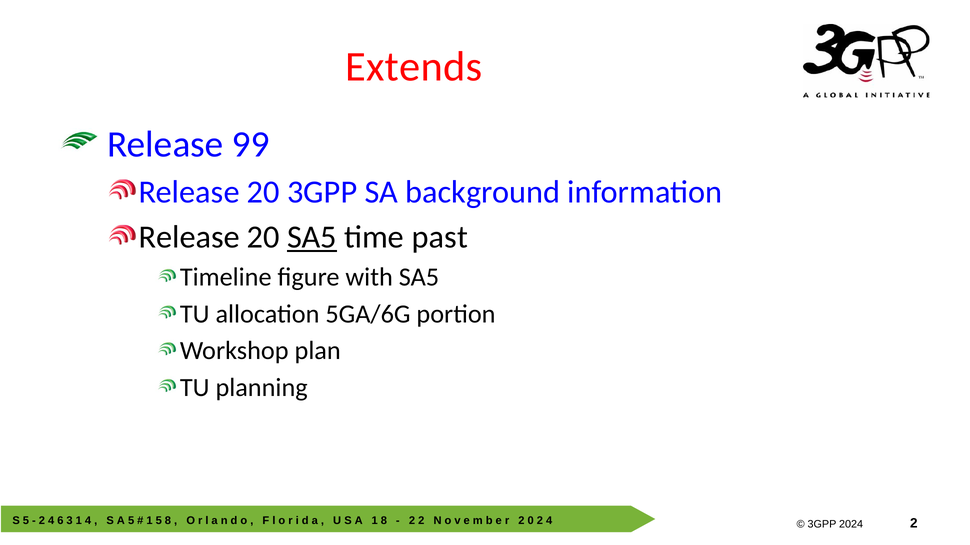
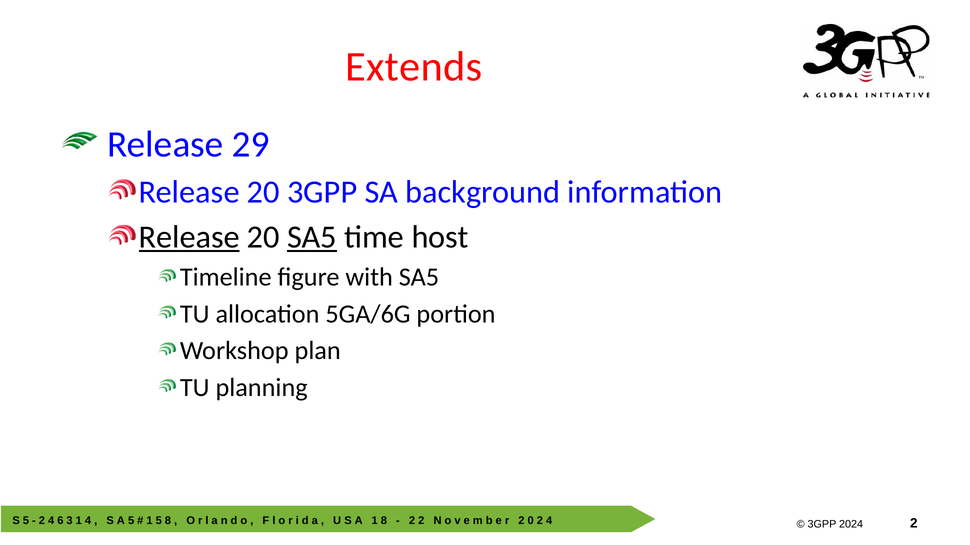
99: 99 -> 29
Release at (189, 238) underline: none -> present
past: past -> host
